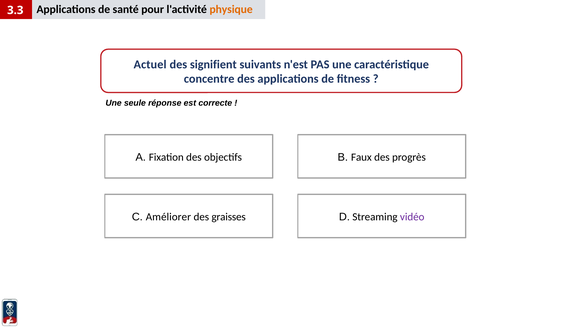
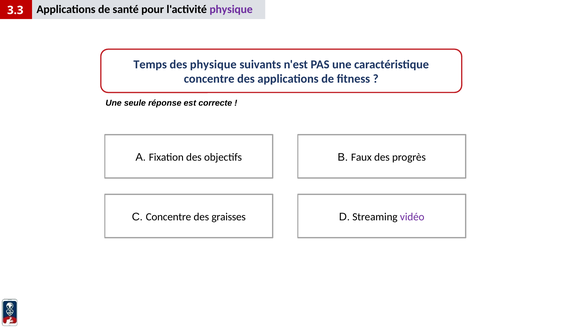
physique at (231, 9) colour: orange -> purple
Actuel: Actuel -> Temps
des signifient: signifient -> physique
C Améliorer: Améliorer -> Concentre
